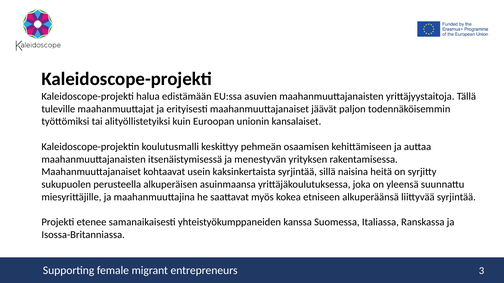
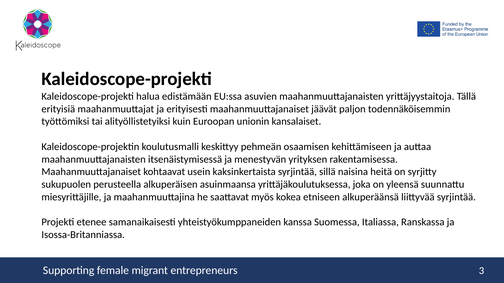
tuleville: tuleville -> erityisiä
